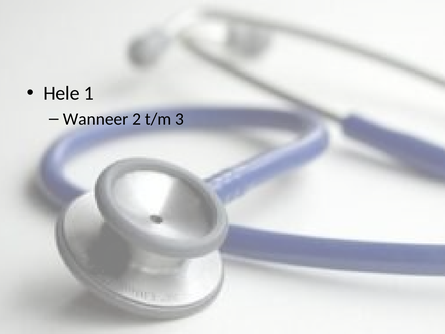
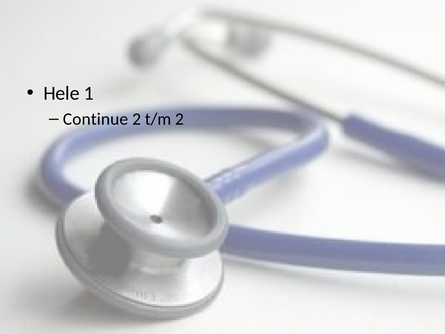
Wanneer: Wanneer -> Continue
t/m 3: 3 -> 2
